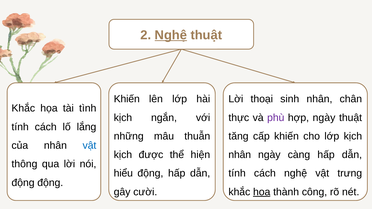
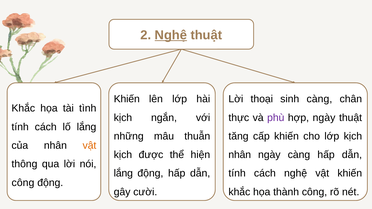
sinh nhân: nhân -> càng
vật at (89, 146) colour: blue -> orange
hiểu at (123, 174): hiểu -> lắng
vật trưng: trưng -> khiến
động at (23, 183): động -> công
họa at (262, 192) underline: present -> none
